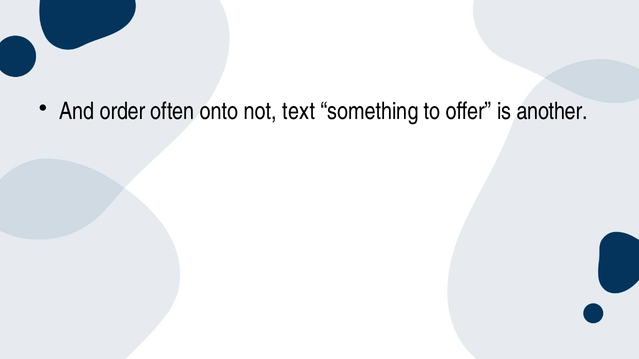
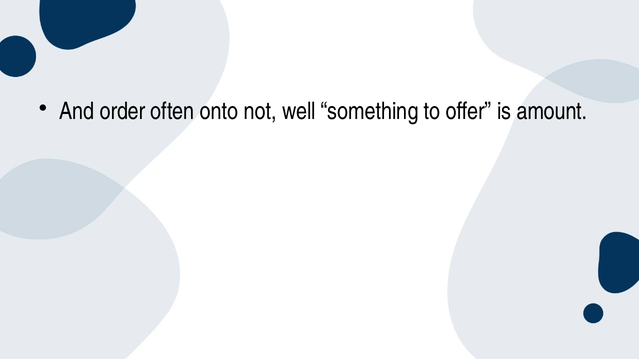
text: text -> well
another: another -> amount
